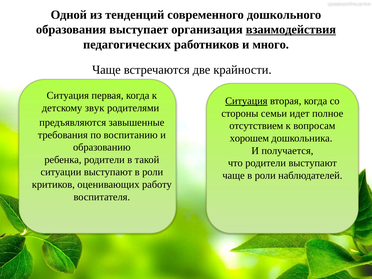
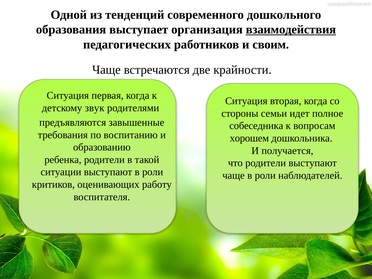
много: много -> своим
Ситуация at (246, 101) underline: present -> none
отсутствием: отсутствием -> собеседника
